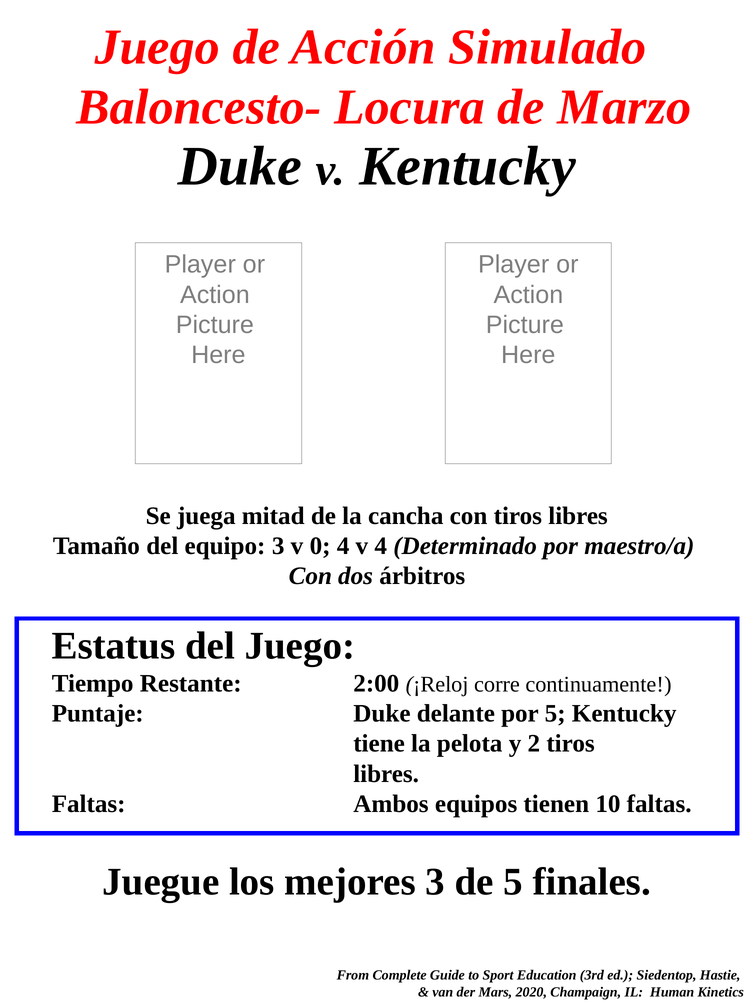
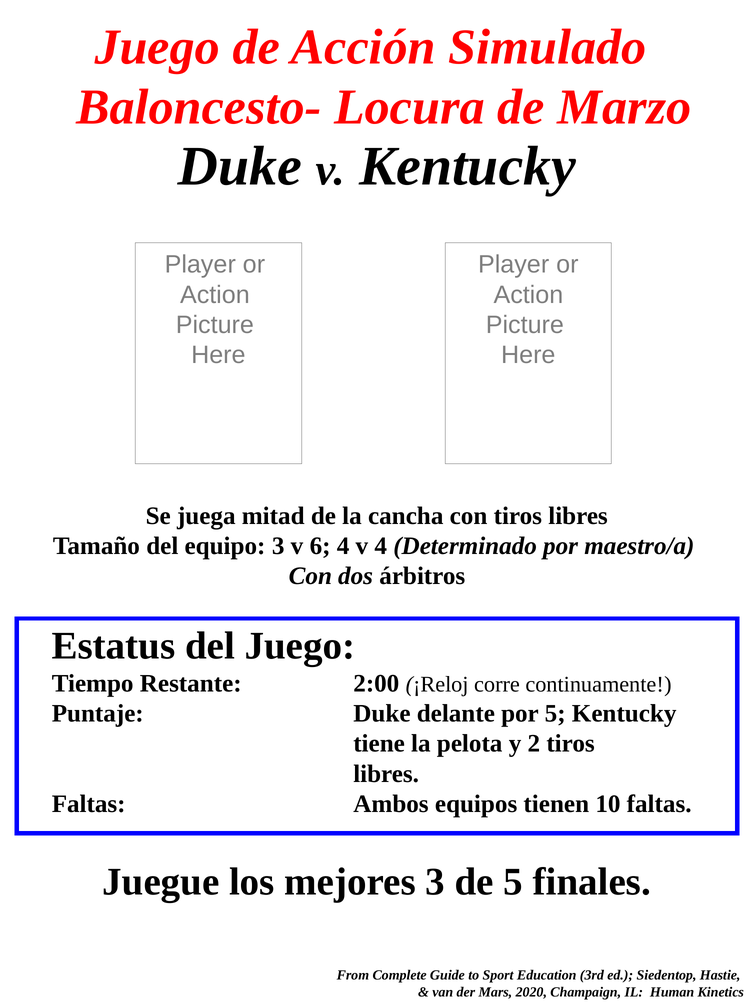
0: 0 -> 6
